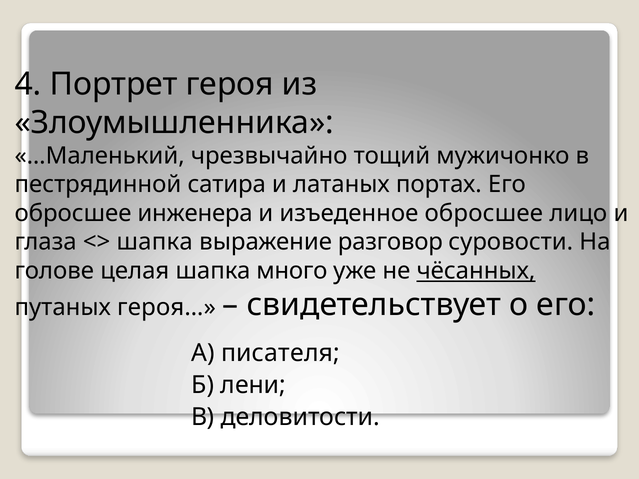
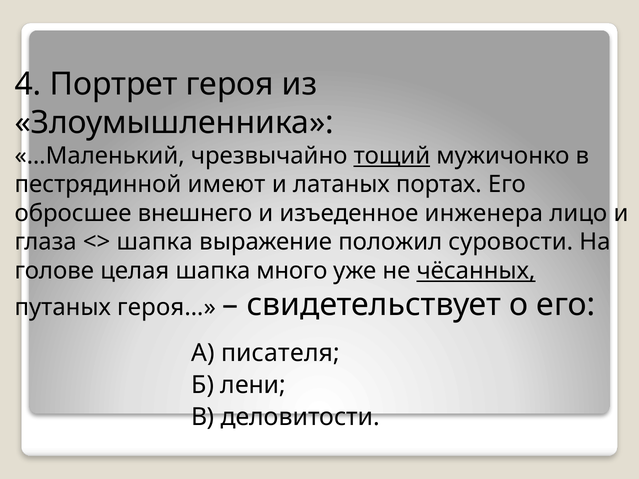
тощий underline: none -> present
сатира: сатира -> имеют
инженера: инженера -> внешнего
изъеденное обросшее: обросшее -> инженера
разговор: разговор -> положил
